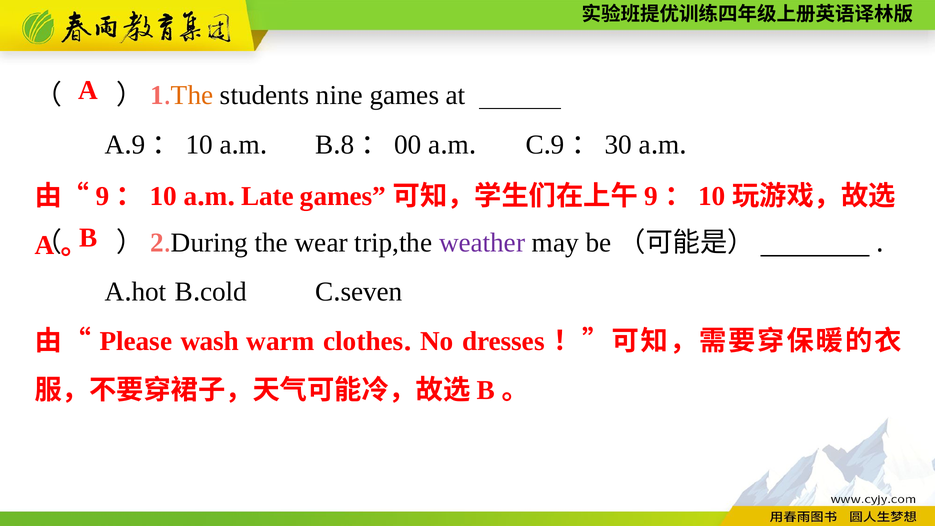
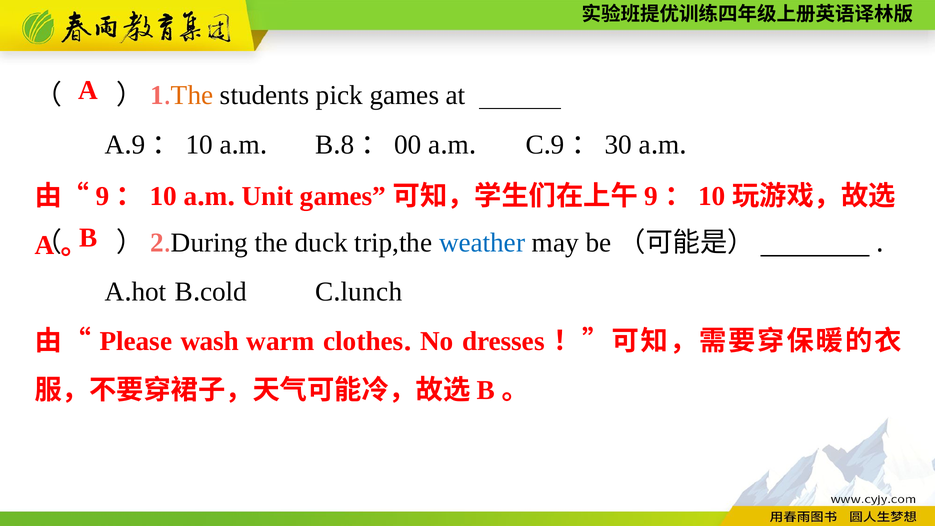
nine: nine -> pick
Late: Late -> Unit
wear: wear -> duck
weather colour: purple -> blue
seven: seven -> lunch
